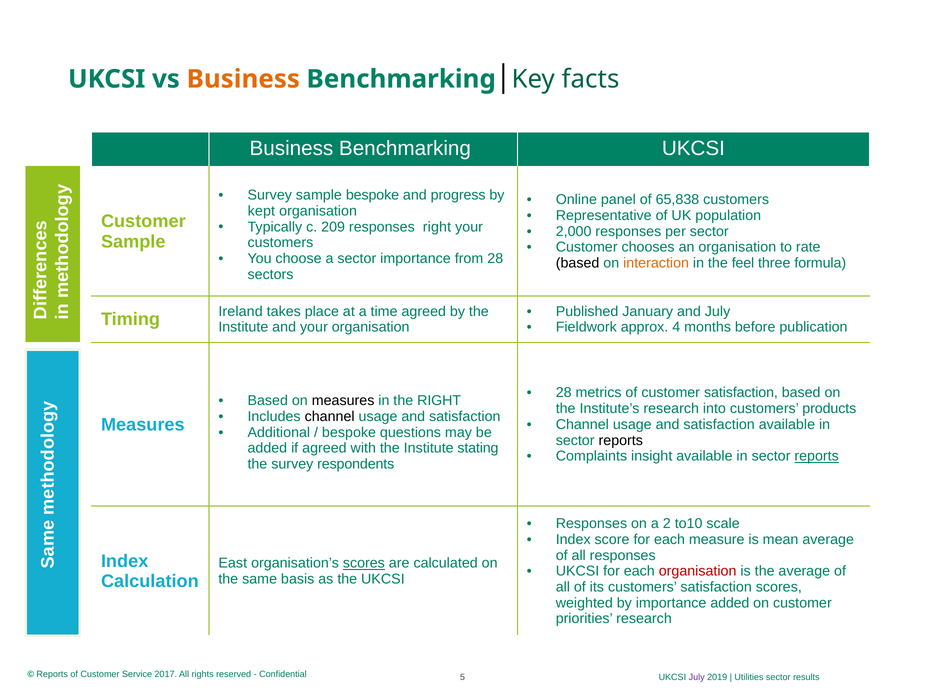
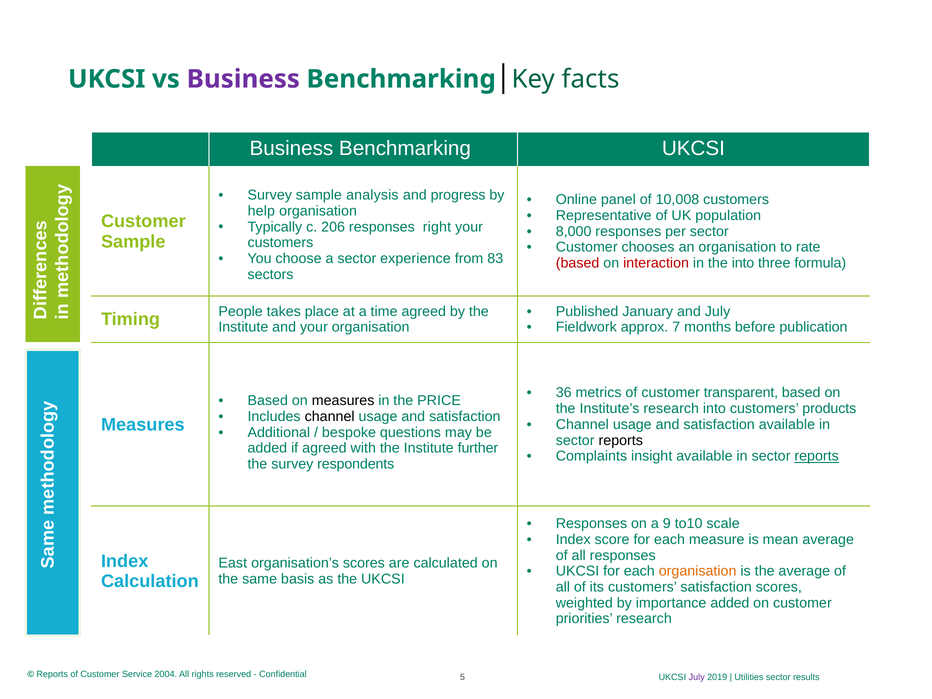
Business at (243, 79) colour: orange -> purple
sample bespoke: bespoke -> analysis
65,838: 65,838 -> 10,008
kept: kept -> help
209: 209 -> 206
2,000: 2,000 -> 8,000
sector importance: importance -> experience
from 28: 28 -> 83
based at (578, 263) colour: black -> red
interaction colour: orange -> red
the feel: feel -> into
Ireland: Ireland -> People
4: 4 -> 7
28 at (564, 393): 28 -> 36
customer satisfaction: satisfaction -> transparent
the RIGHT: RIGHT -> PRICE
stating: stating -> further
2: 2 -> 9
scores at (364, 563) underline: present -> none
organisation at (698, 571) colour: red -> orange
2017: 2017 -> 2004
